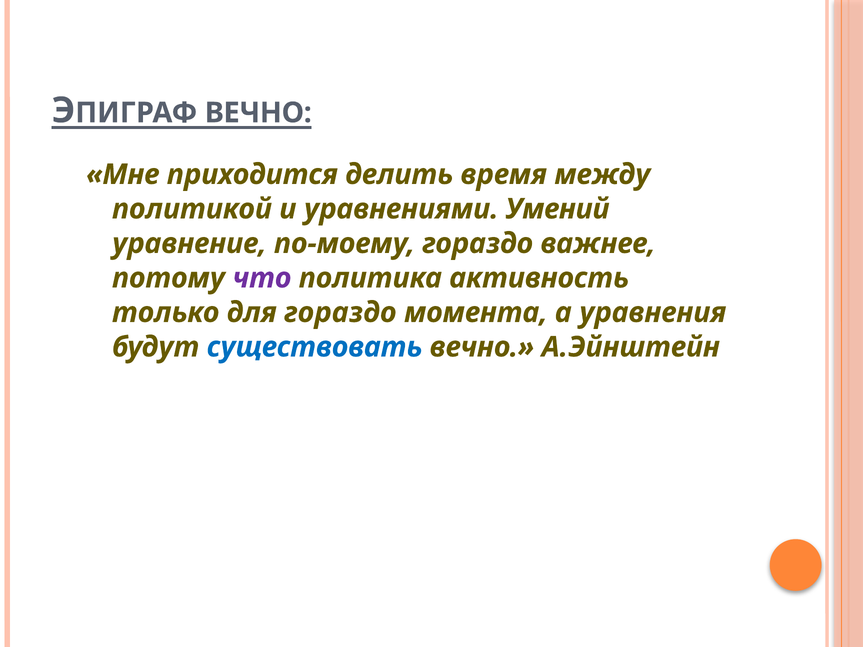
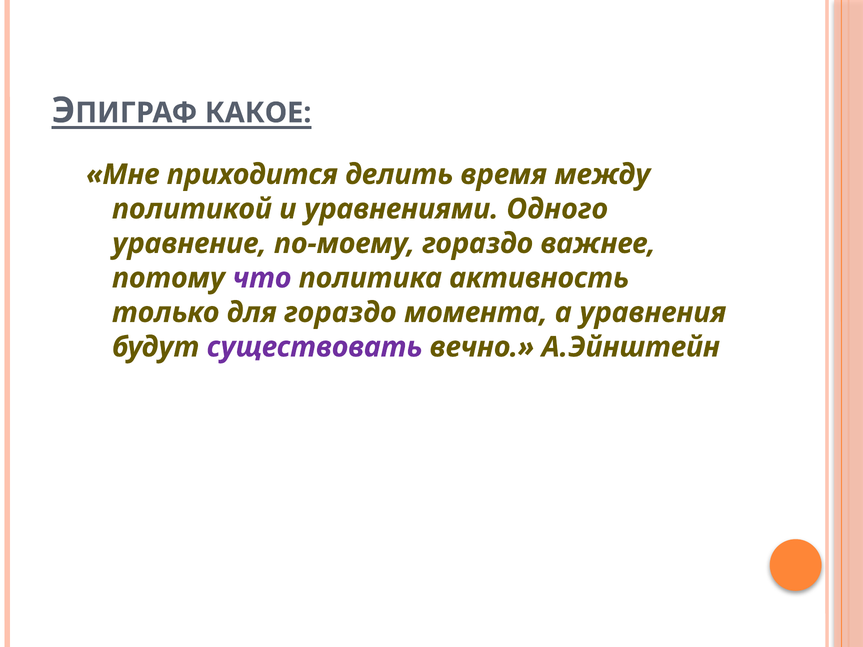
ВЕЧНО at (258, 113): ВЕЧНО -> КАКОЕ
Умений: Умений -> Одного
существовать colour: blue -> purple
